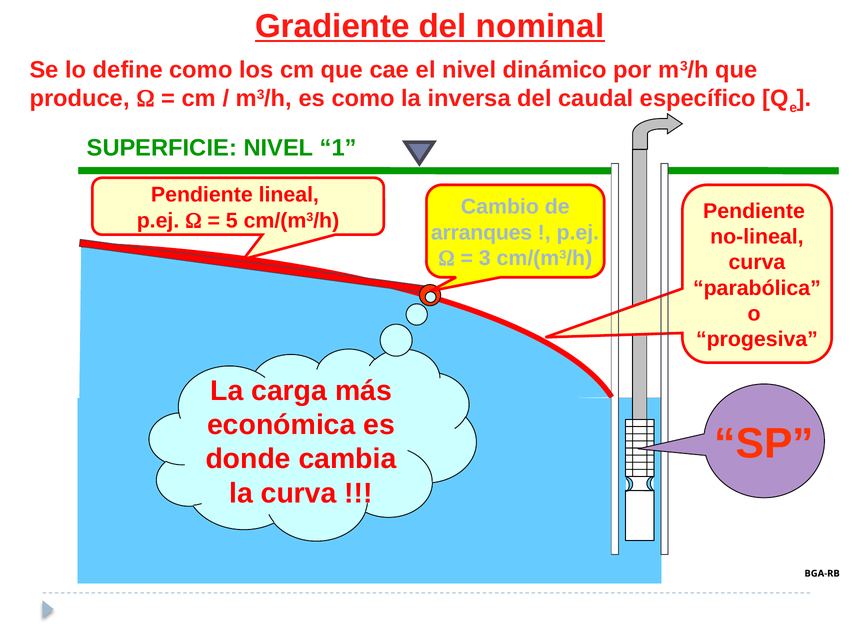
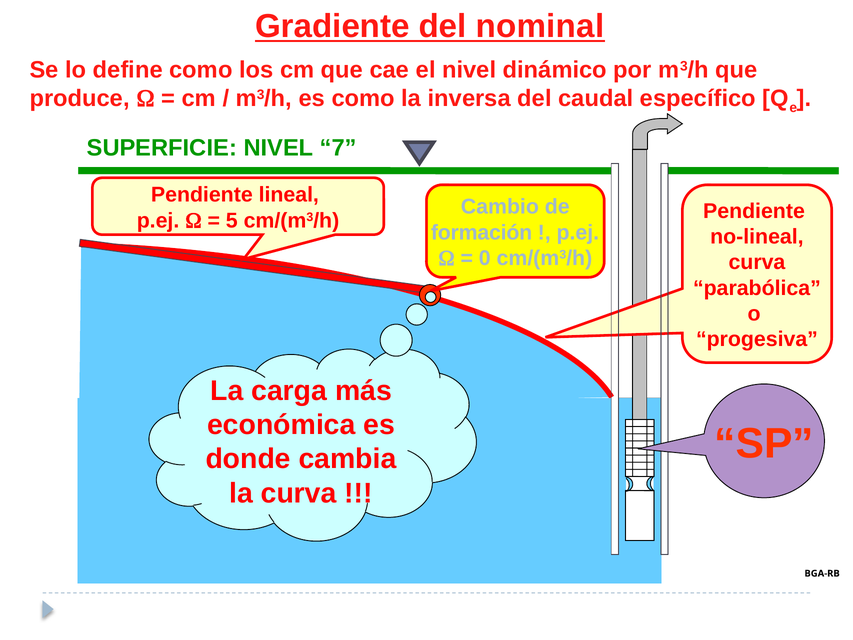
1: 1 -> 7
arranques: arranques -> formación
3: 3 -> 0
